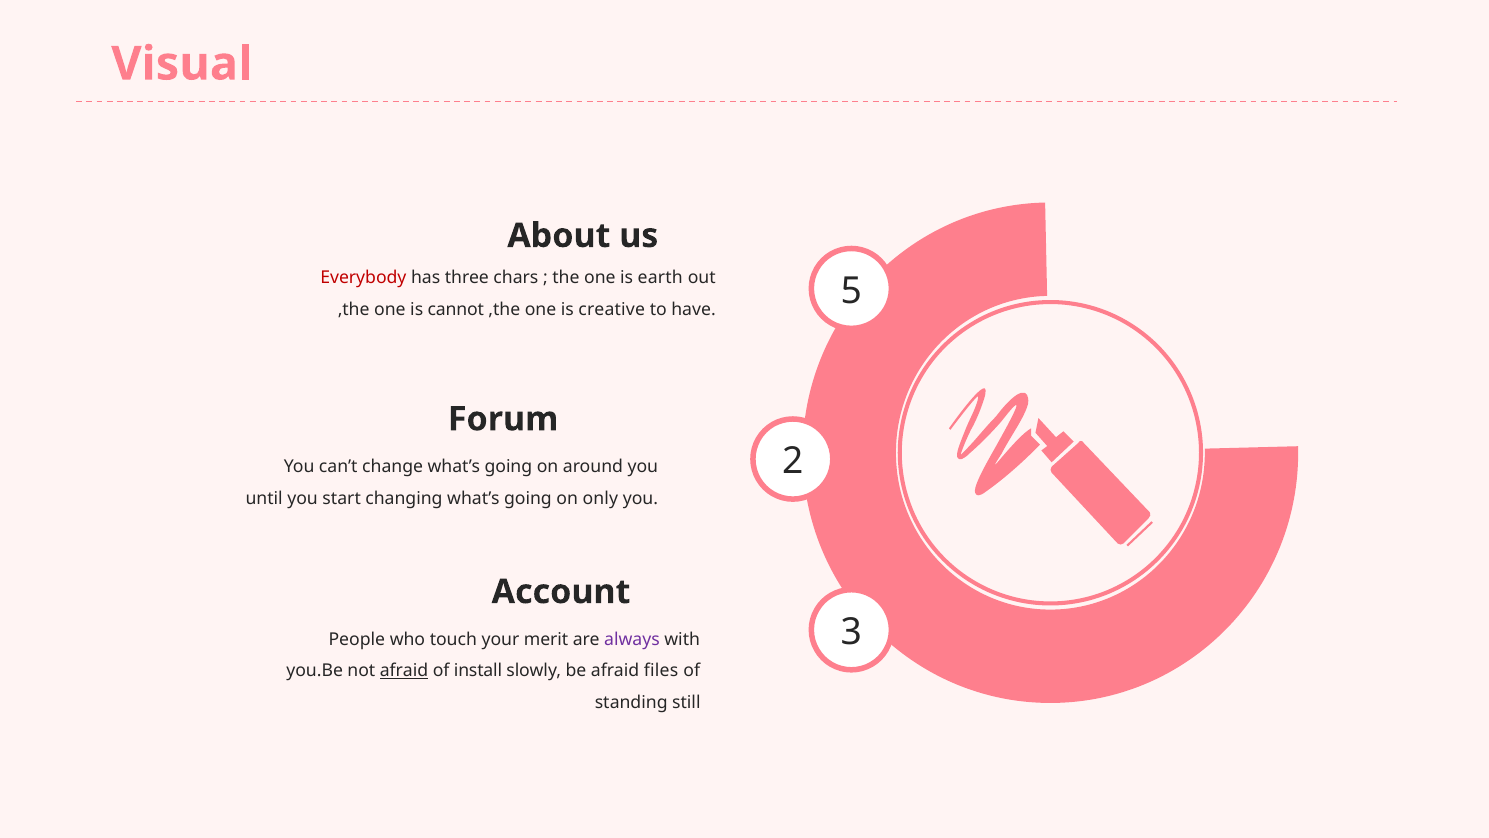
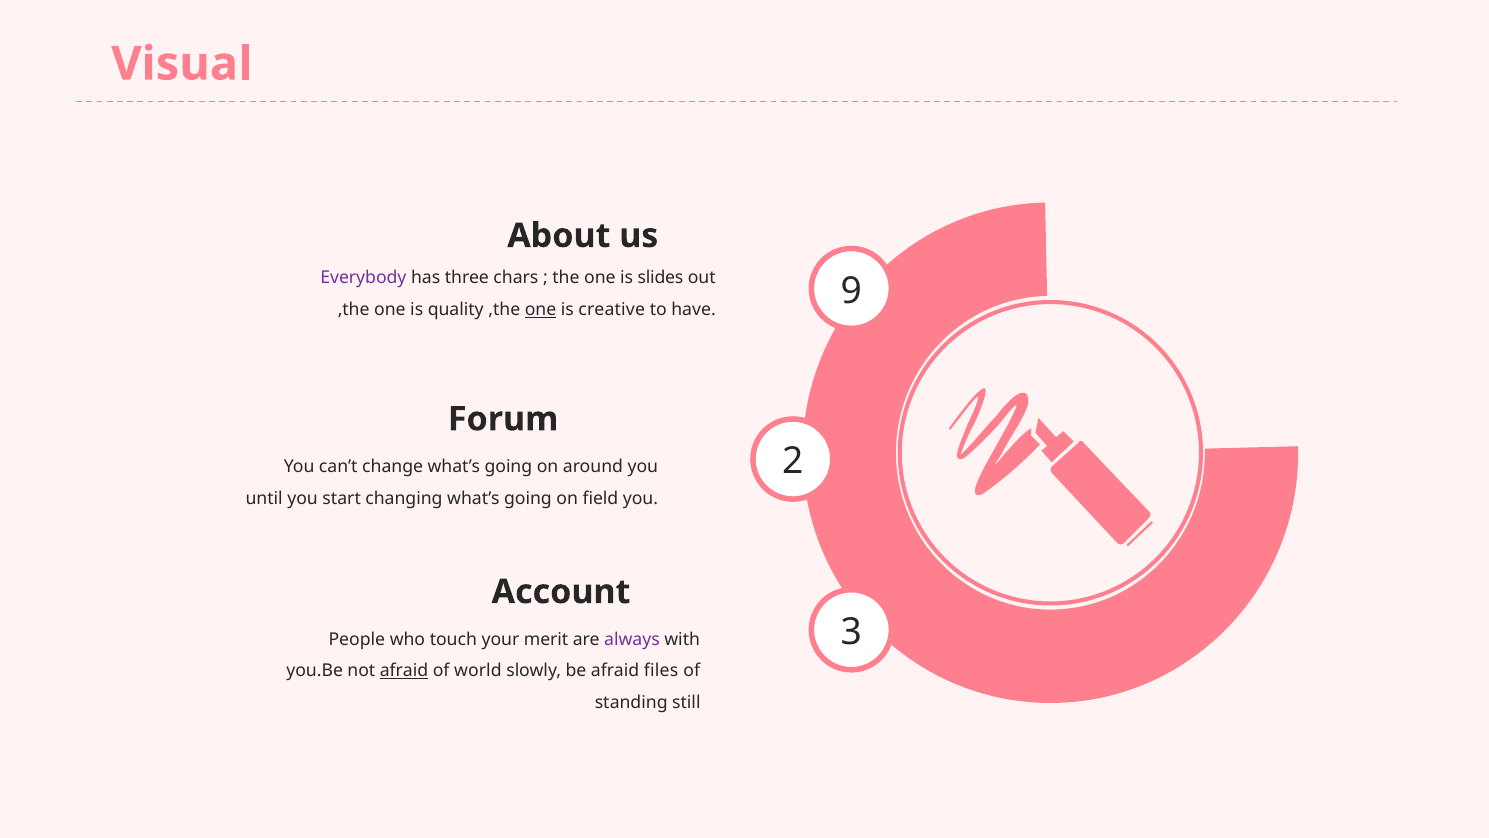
Everybody colour: red -> purple
earth: earth -> slides
cannot: cannot -> quality
one at (541, 310) underline: none -> present
5: 5 -> 9
only: only -> field
install: install -> world
